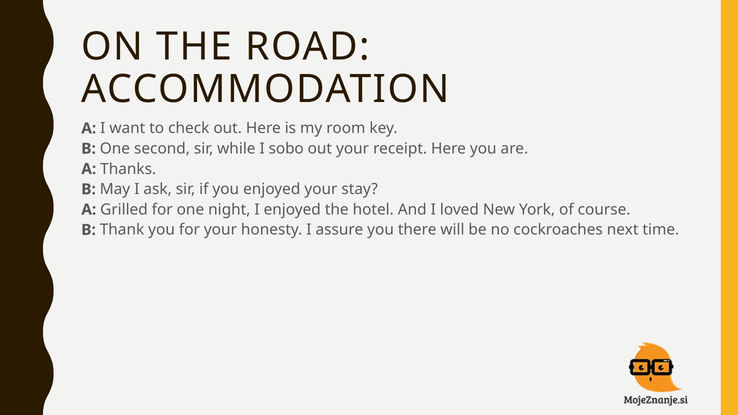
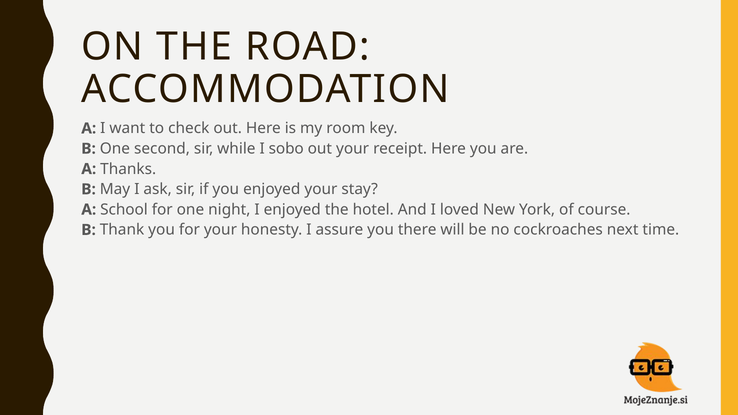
Grilled: Grilled -> School
